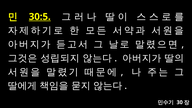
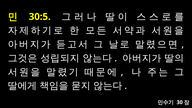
30:5 underline: present -> none
